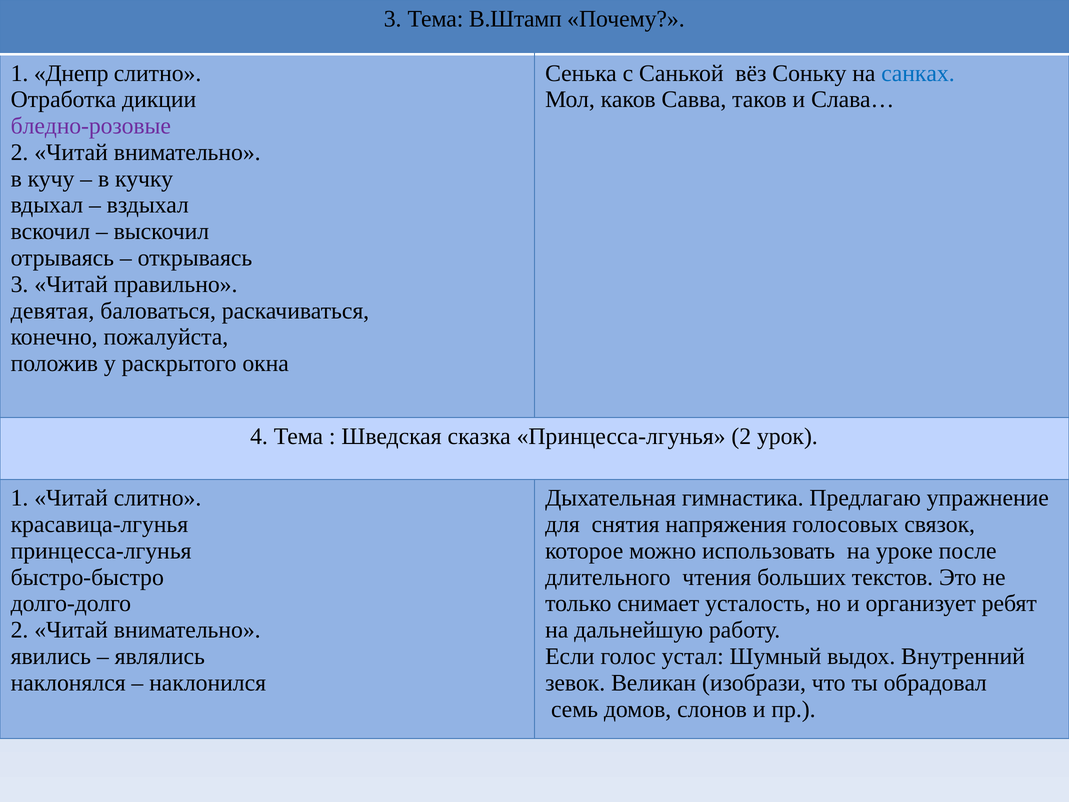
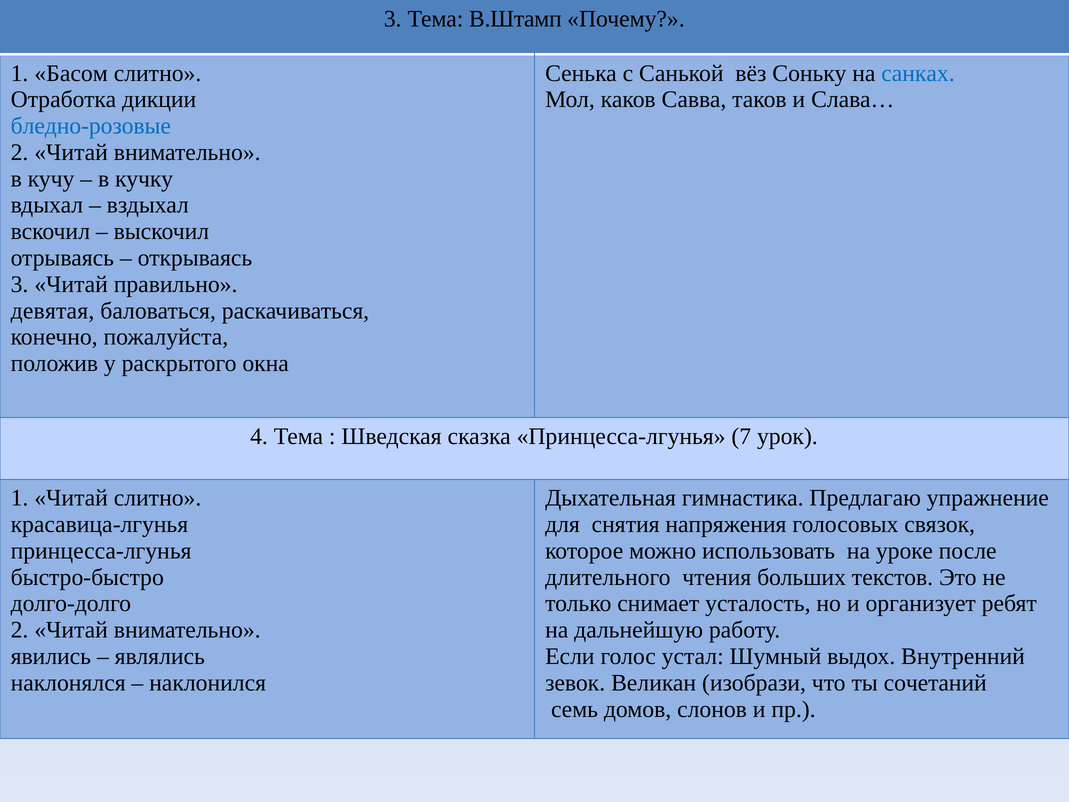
Днепр: Днепр -> Басом
бледно-розовые colour: purple -> blue
Принцесса-лгунья 2: 2 -> 7
обрадовал: обрадовал -> сочетаний
